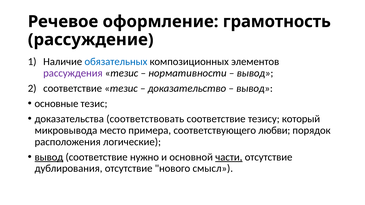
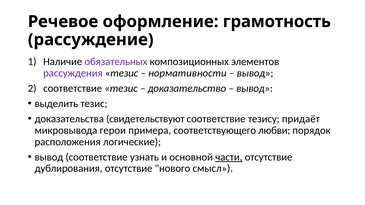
обязательных colour: blue -> purple
основные: основные -> выделить
соответствовать: соответствовать -> свидетельствуют
который: который -> придаёт
место: место -> герои
вывод at (49, 157) underline: present -> none
нужно: нужно -> узнать
